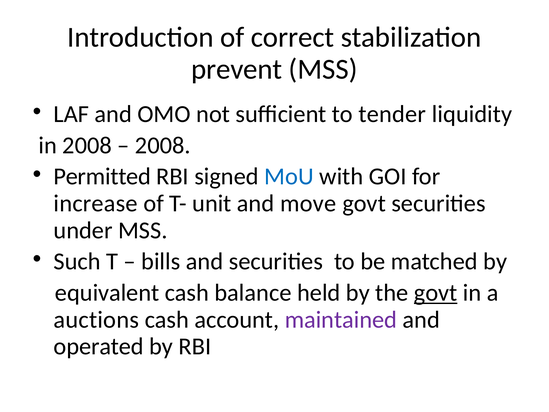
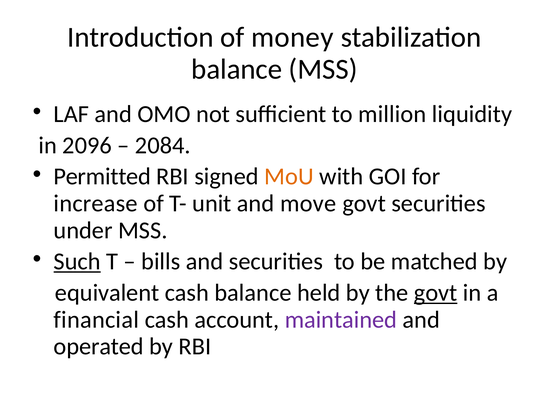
correct: correct -> money
prevent at (237, 69): prevent -> balance
tender: tender -> million
in 2008: 2008 -> 2096
2008 at (163, 145): 2008 -> 2084
MoU colour: blue -> orange
Such underline: none -> present
auctions: auctions -> financial
